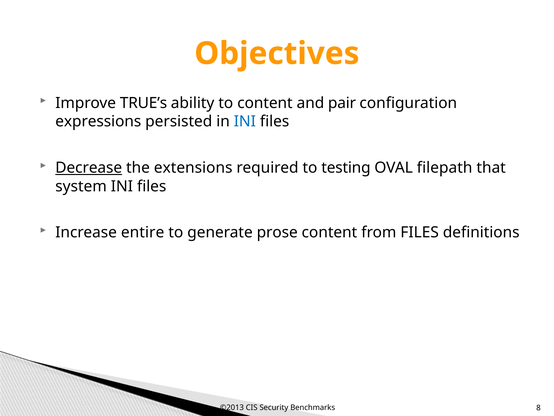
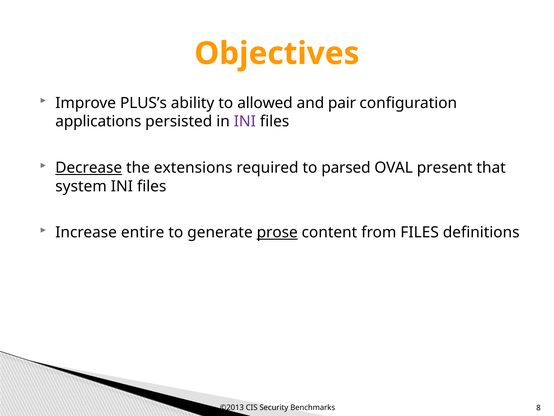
TRUE’s: TRUE’s -> PLUS’s
to content: content -> allowed
expressions: expressions -> applications
INI at (245, 121) colour: blue -> purple
testing: testing -> parsed
filepath: filepath -> present
prose underline: none -> present
